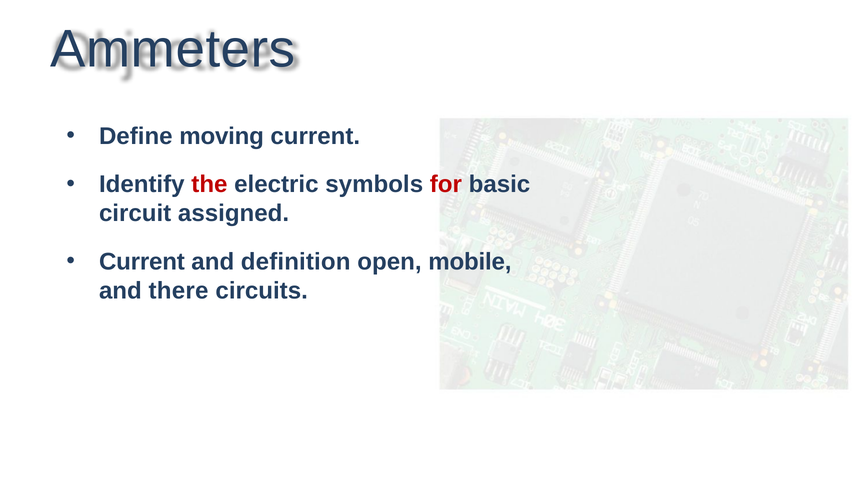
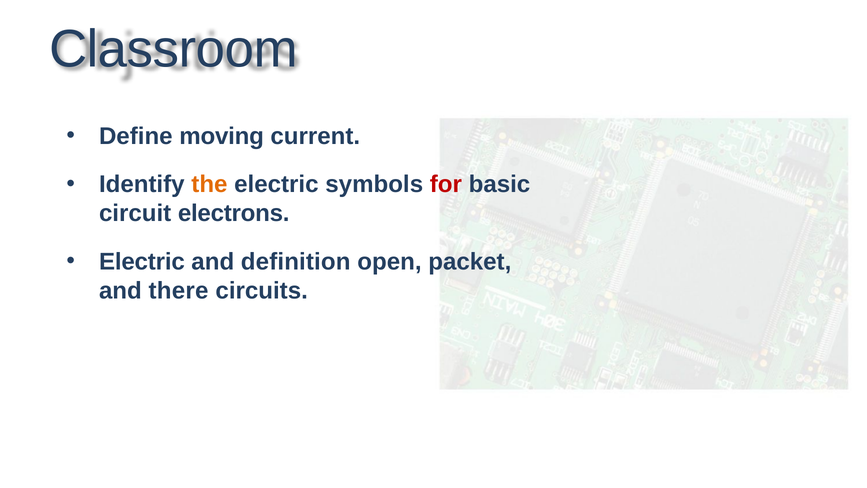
Ammeters: Ammeters -> Classroom
the colour: red -> orange
assigned: assigned -> electrons
Current at (142, 262): Current -> Electric
mobile: mobile -> packet
